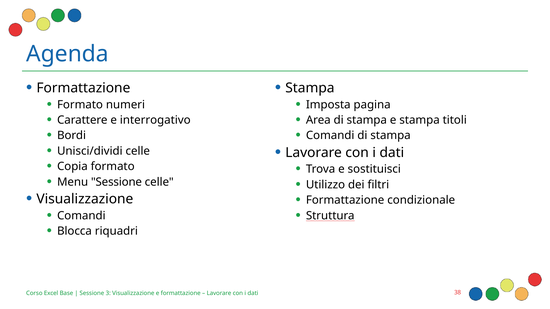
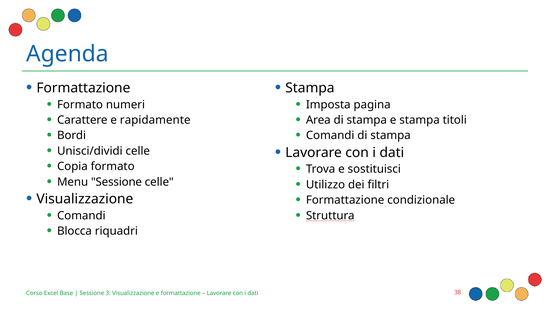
interrogativo: interrogativo -> rapidamente
